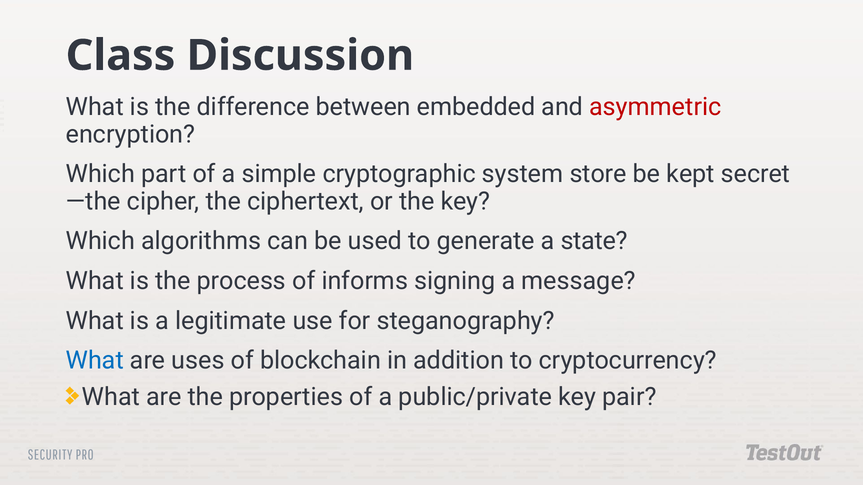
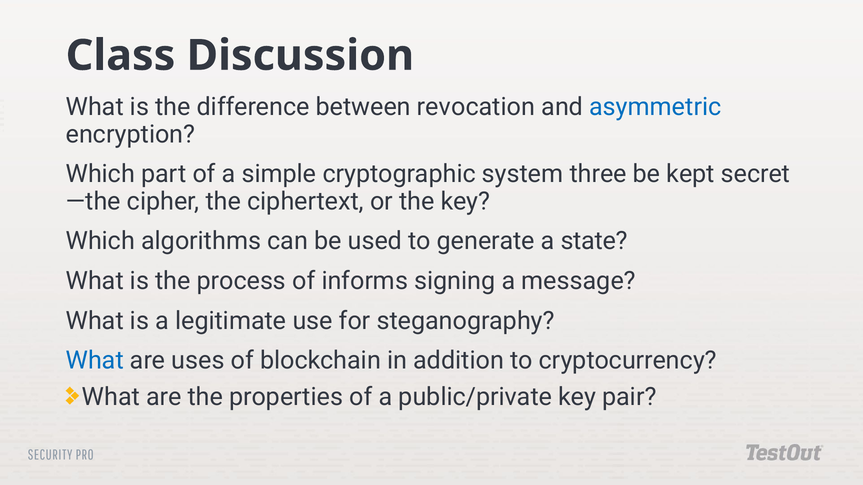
embedded: embedded -> revocation
asymmetric colour: red -> blue
store: store -> three
